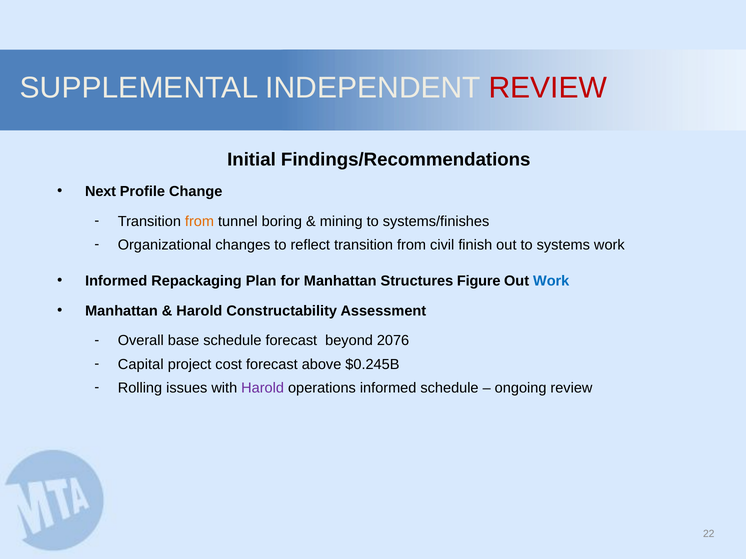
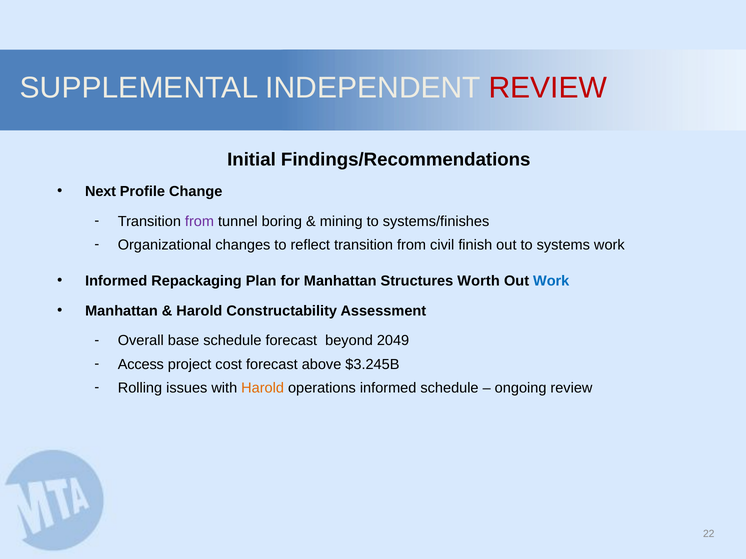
from at (199, 222) colour: orange -> purple
Figure: Figure -> Worth
2076: 2076 -> 2049
Capital: Capital -> Access
$0.245B: $0.245B -> $3.245B
Harold at (263, 388) colour: purple -> orange
